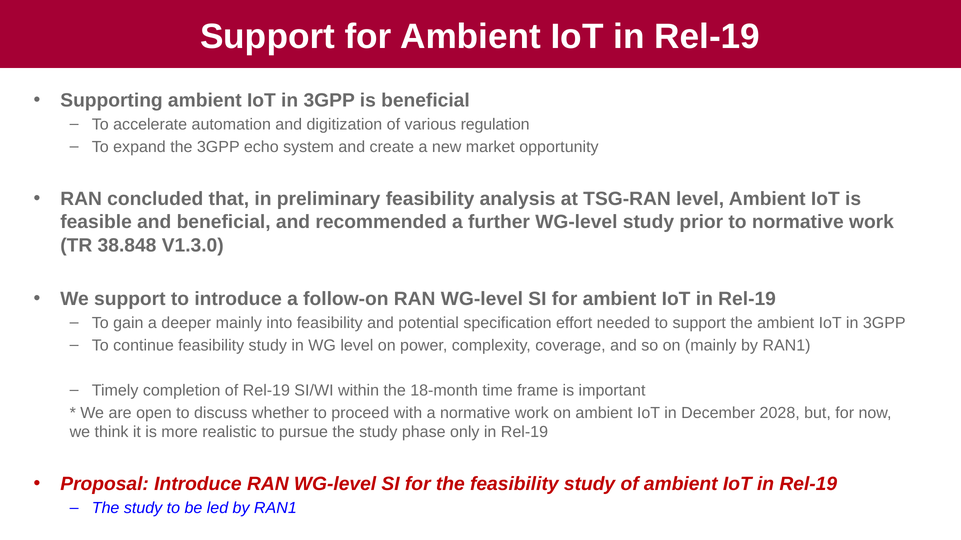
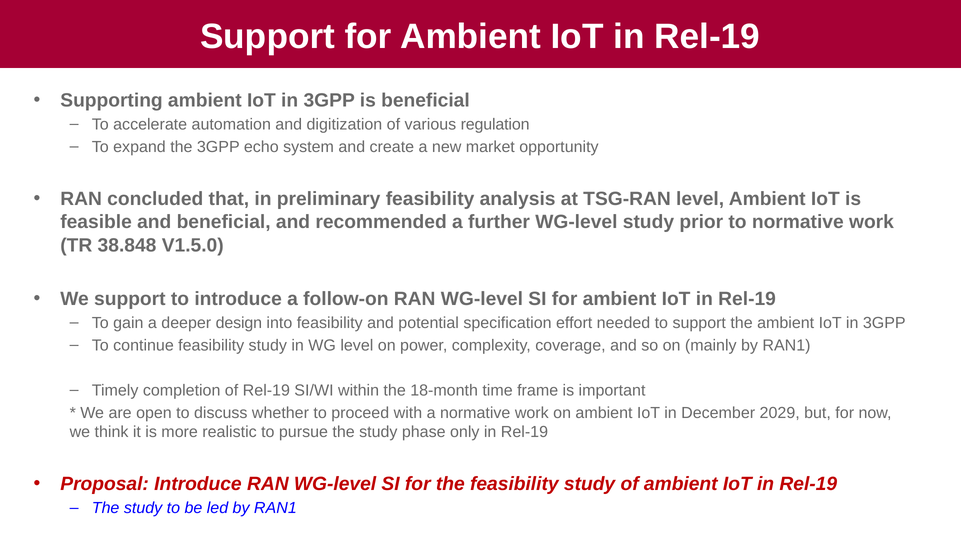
V1.3.0: V1.3.0 -> V1.5.0
deeper mainly: mainly -> design
2028: 2028 -> 2029
